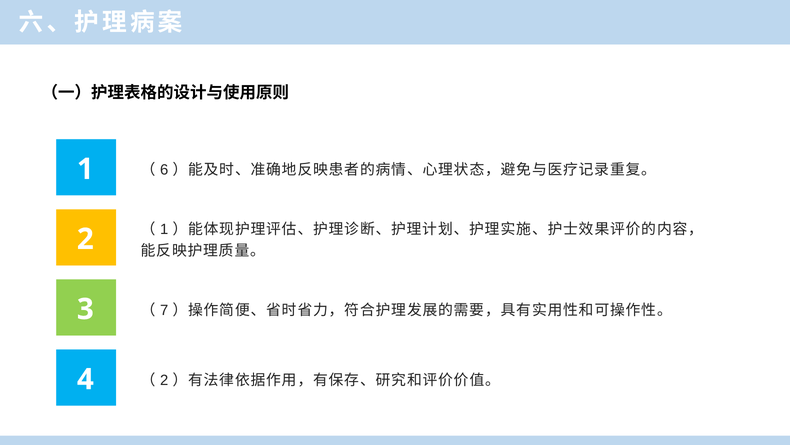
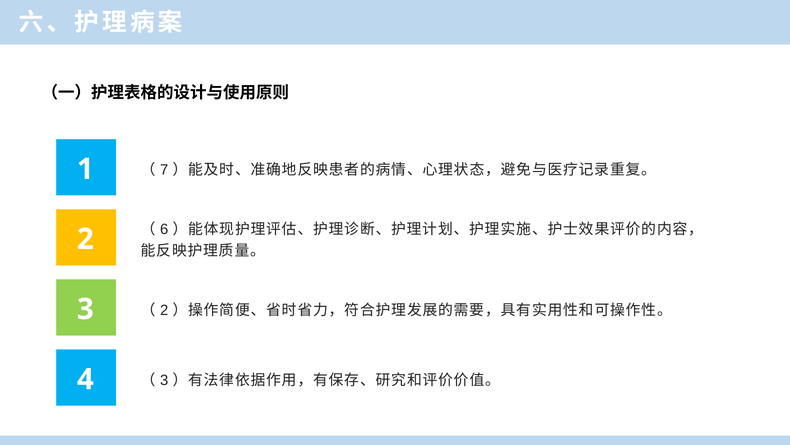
6: 6 -> 7
1 at (164, 229): 1 -> 6
7 at (164, 310): 7 -> 2
2 at (164, 380): 2 -> 3
